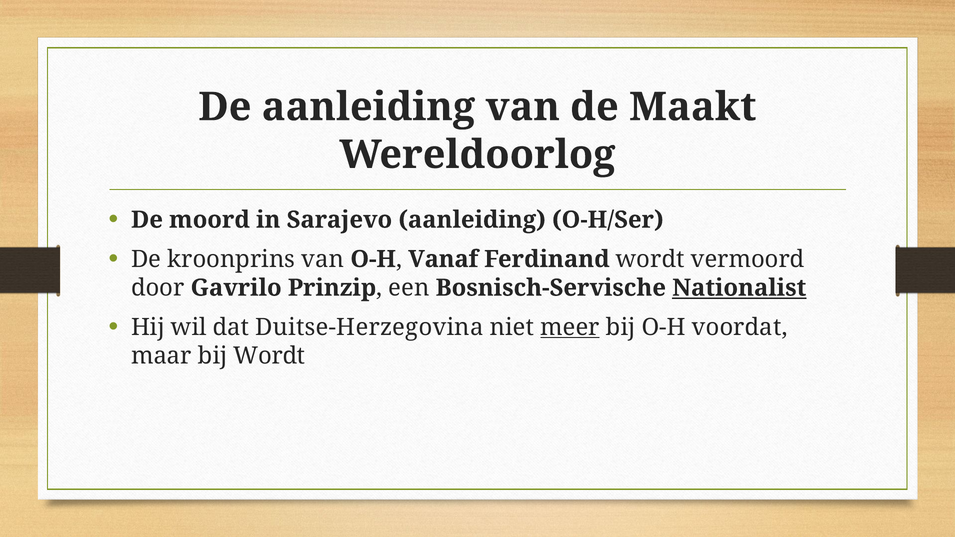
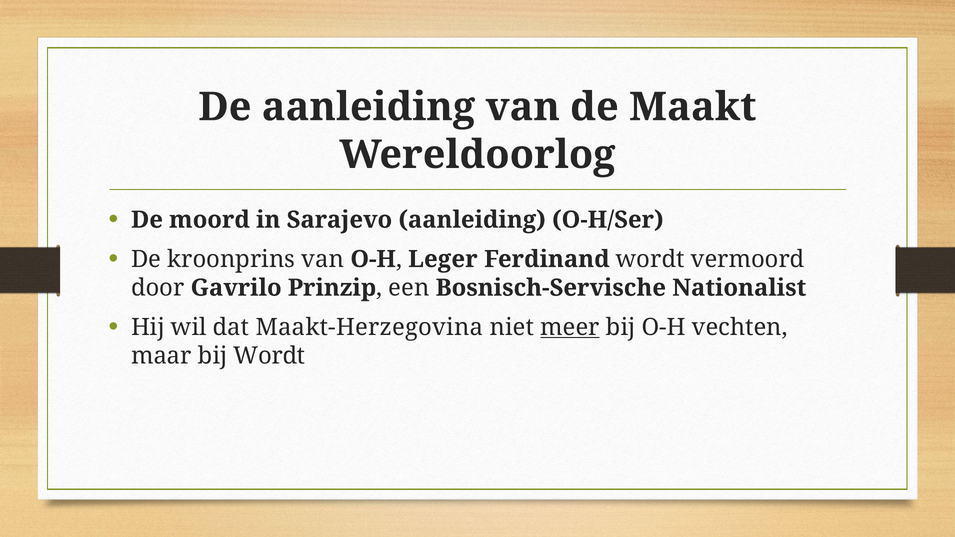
Vanaf: Vanaf -> Leger
Nationalist underline: present -> none
Duitse-Herzegovina: Duitse-Herzegovina -> Maakt-Herzegovina
voordat: voordat -> vechten
